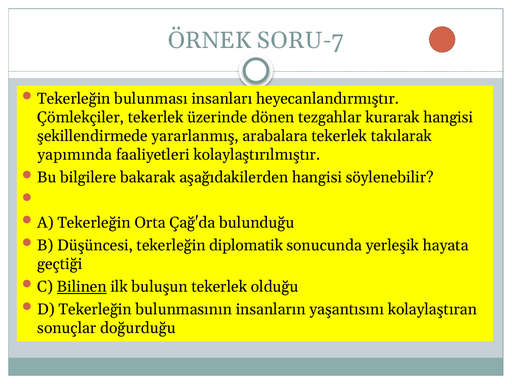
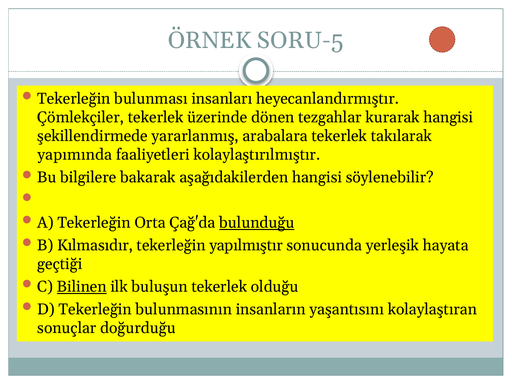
SORU-7: SORU-7 -> SORU-5
bulunduğu underline: none -> present
Düşüncesi: Düşüncesi -> Kılmasıdır
diplomatik: diplomatik -> yapılmıştır
